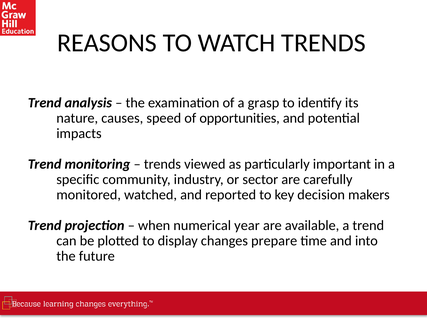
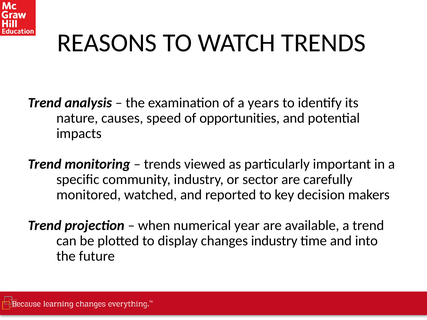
grasp: grasp -> years
changes prepare: prepare -> industry
